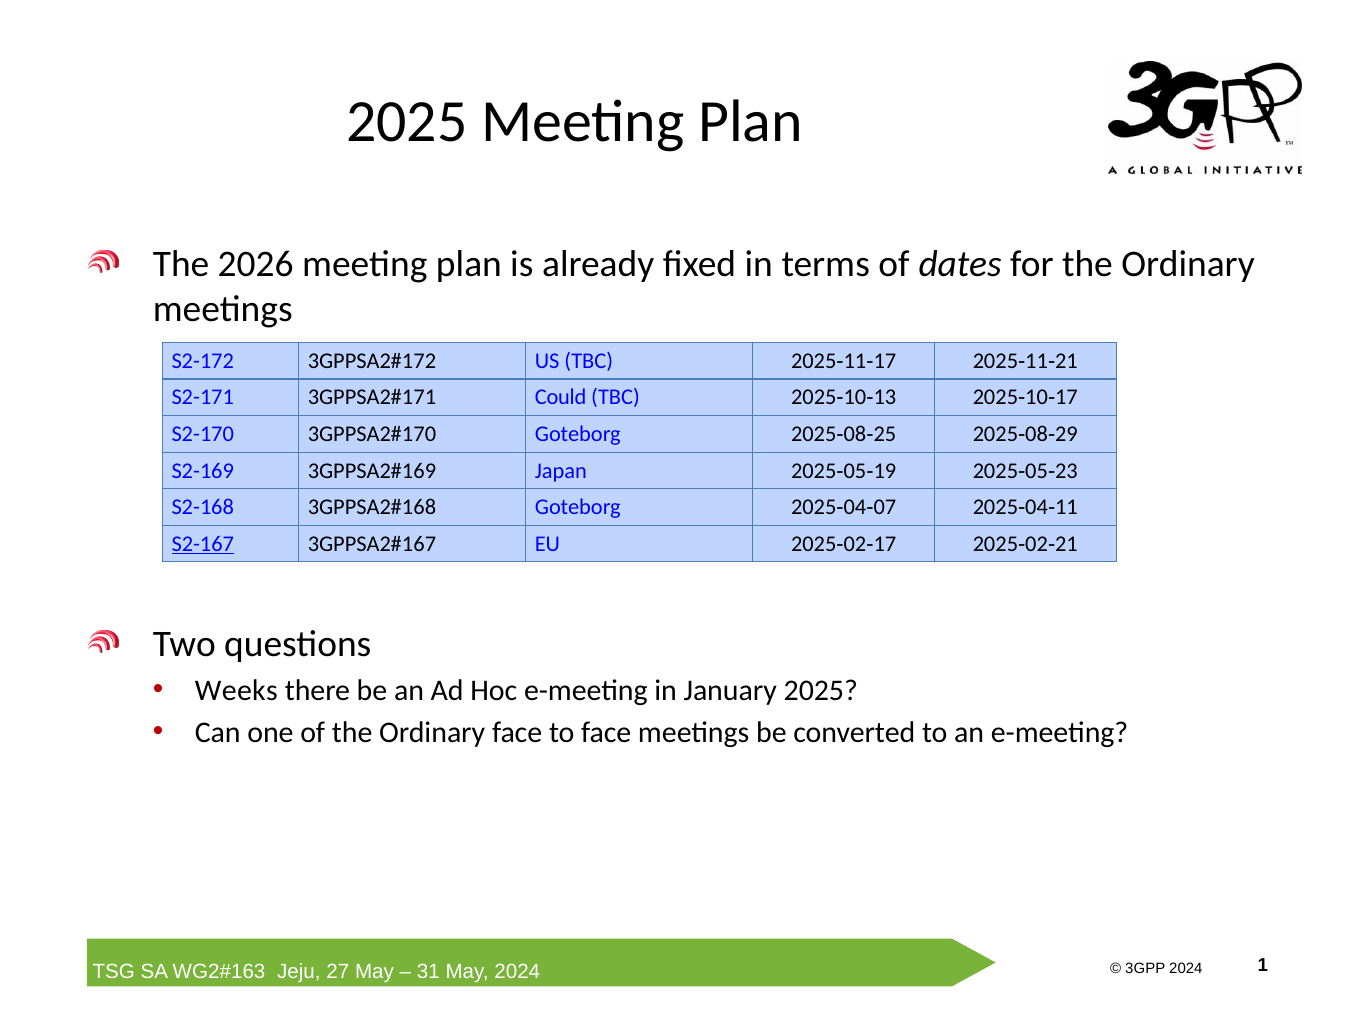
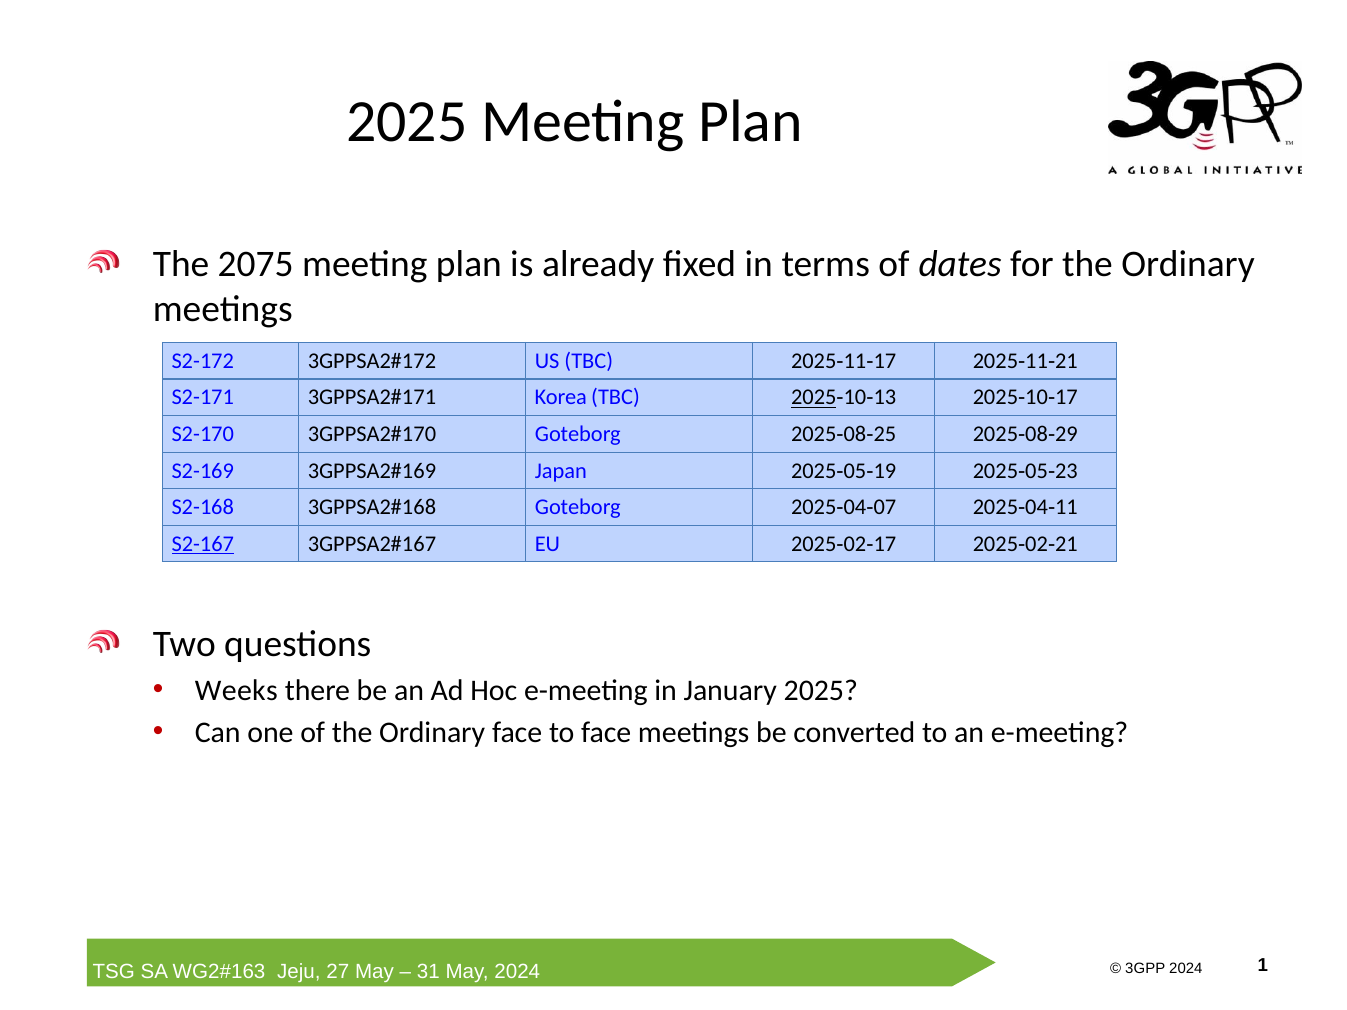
2026: 2026 -> 2075
Could: Could -> Korea
2025 at (814, 398) underline: none -> present
